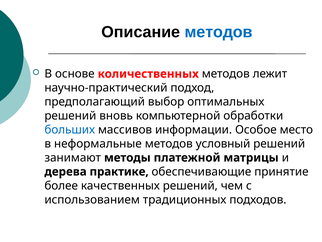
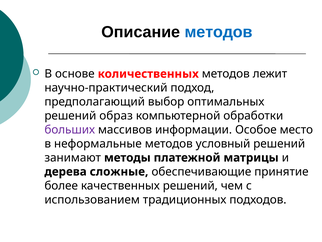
вновь: вновь -> образ
больших colour: blue -> purple
практике: практике -> сложные
